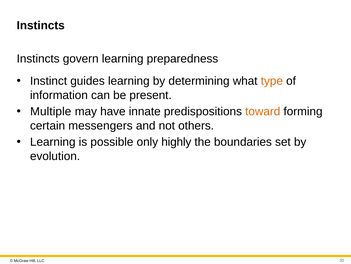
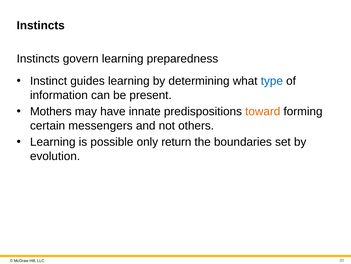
type colour: orange -> blue
Multiple: Multiple -> Mothers
highly: highly -> return
